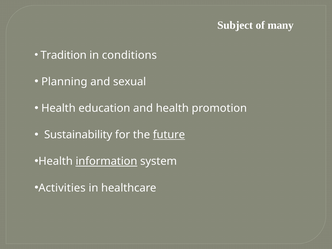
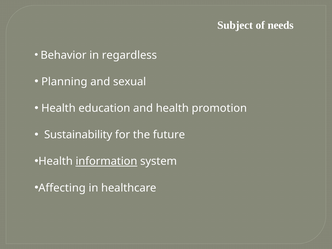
many: many -> needs
Tradition: Tradition -> Behavior
conditions: conditions -> regardless
future underline: present -> none
Activities: Activities -> Affecting
